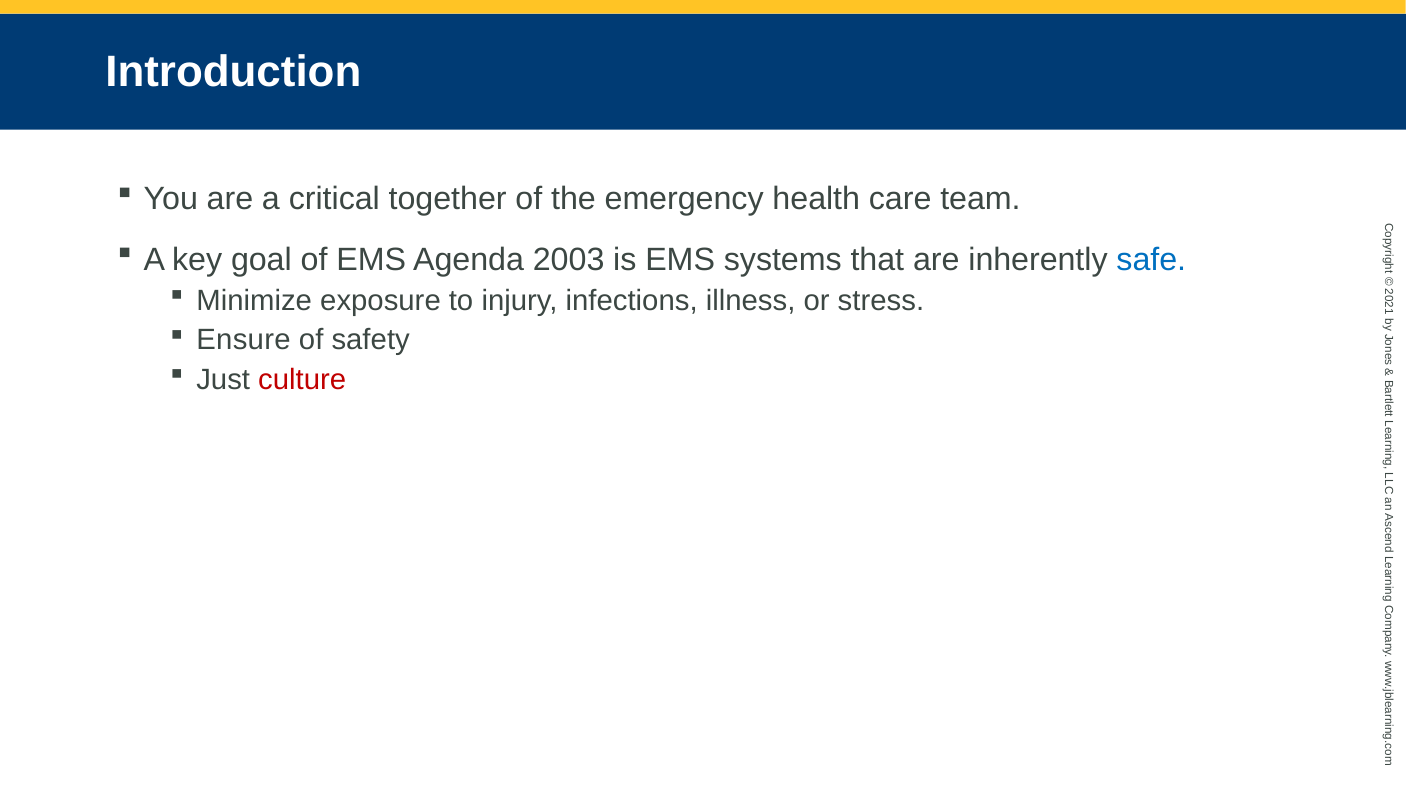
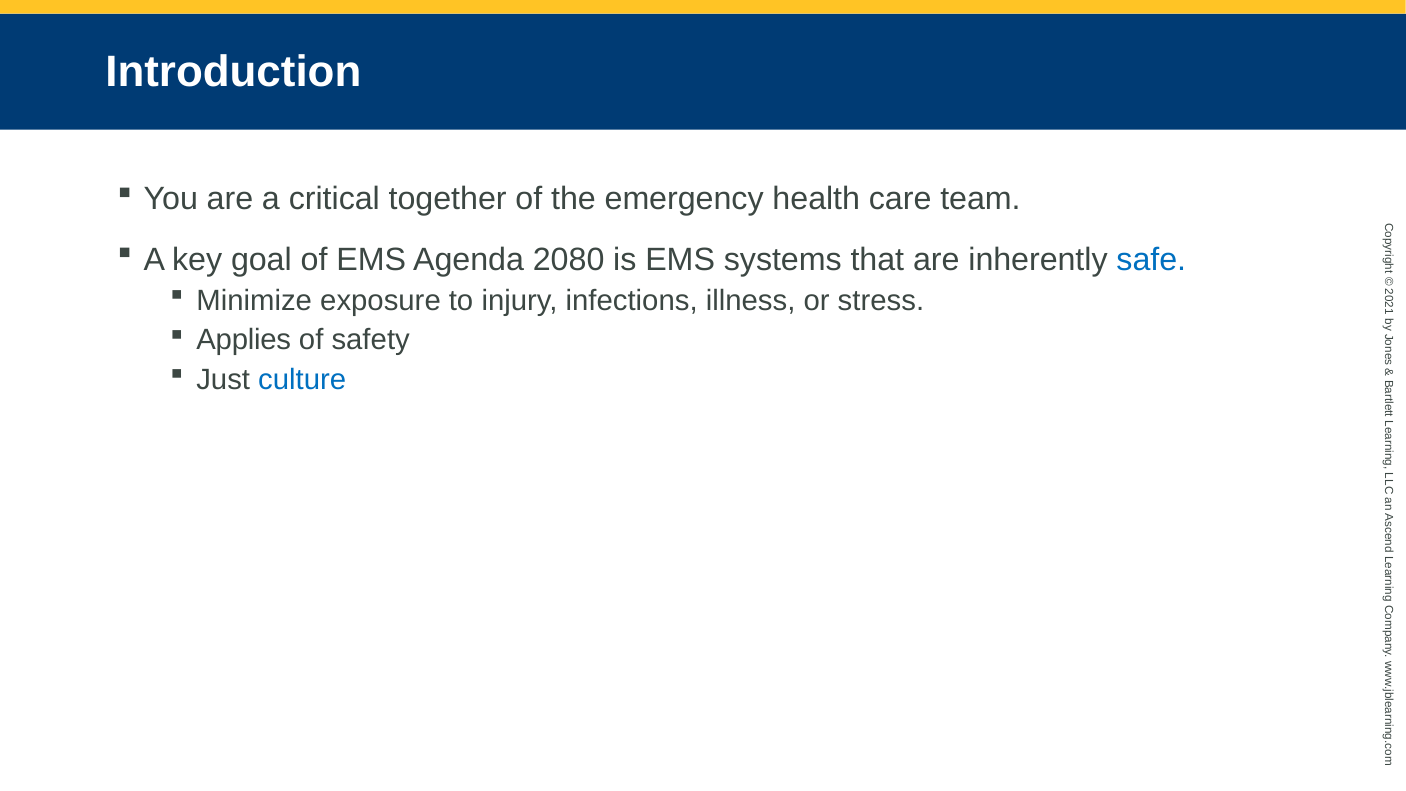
2003: 2003 -> 2080
Ensure: Ensure -> Applies
culture colour: red -> blue
